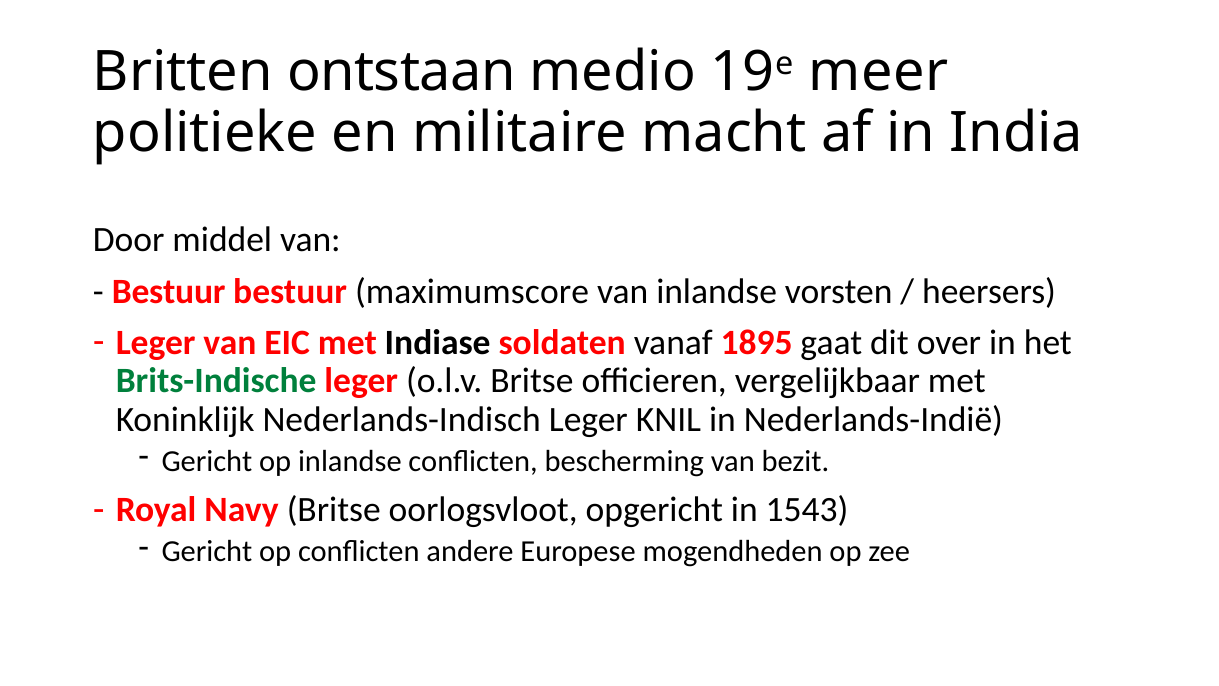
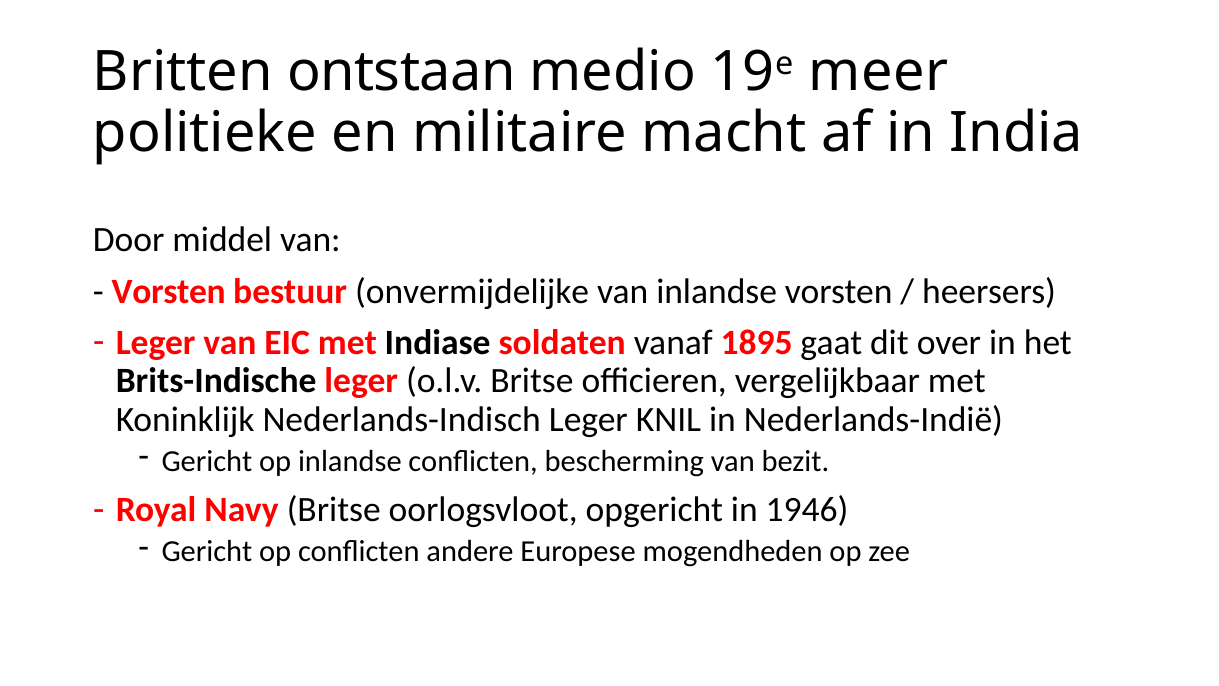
Bestuur at (169, 291): Bestuur -> Vorsten
maximumscore: maximumscore -> onvermijdelijke
Brits-Indische colour: green -> black
1543: 1543 -> 1946
